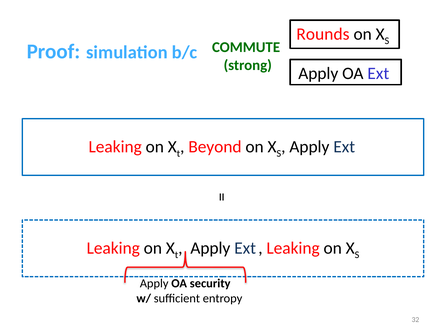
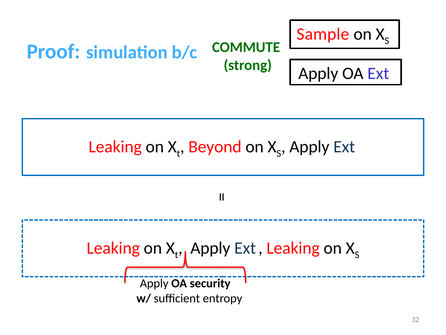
Rounds: Rounds -> Sample
